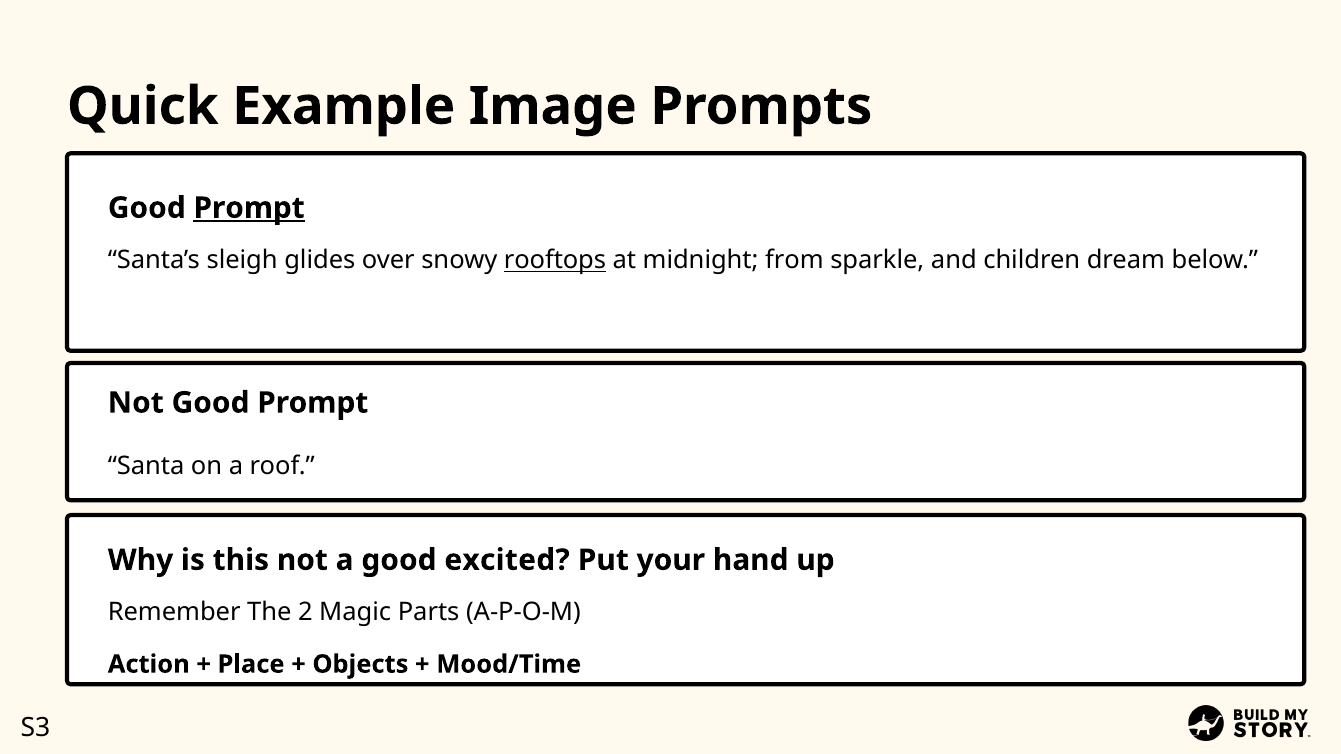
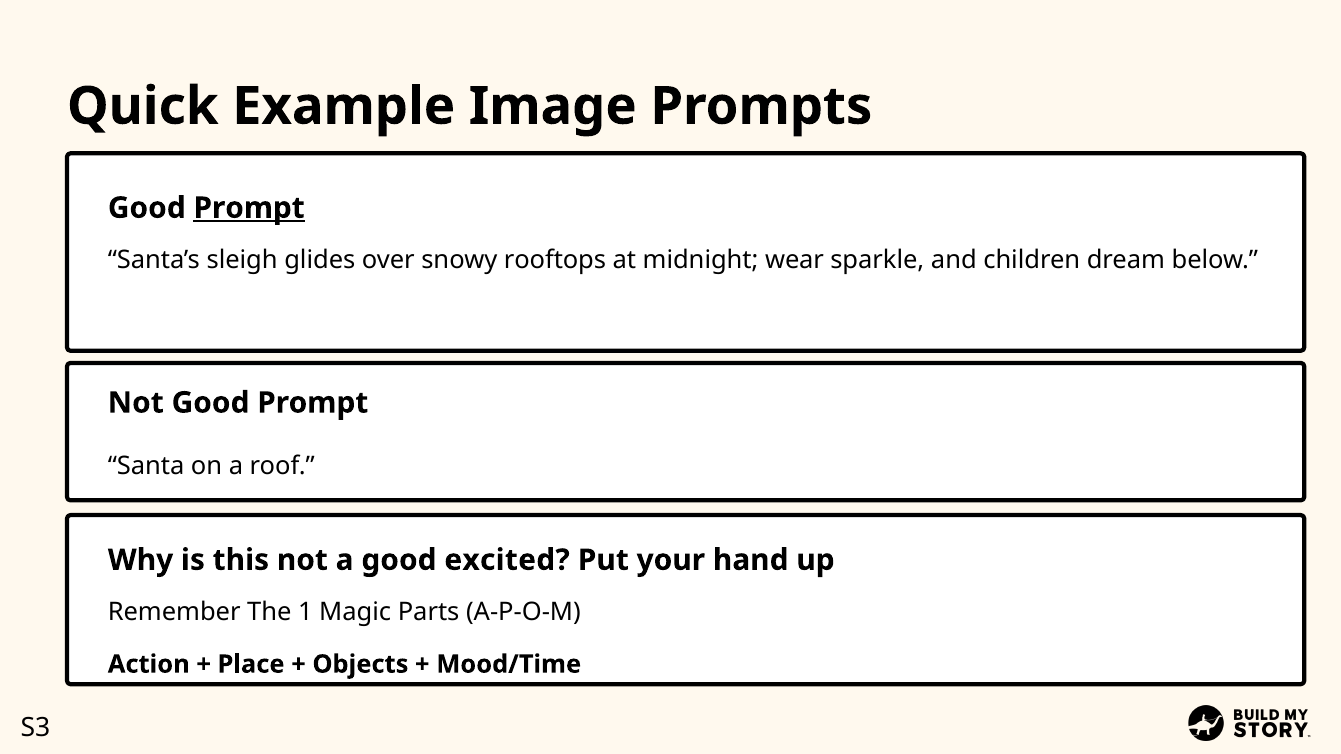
rooftops underline: present -> none
from: from -> wear
2: 2 -> 1
